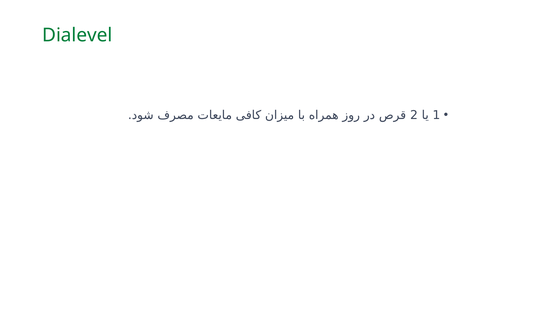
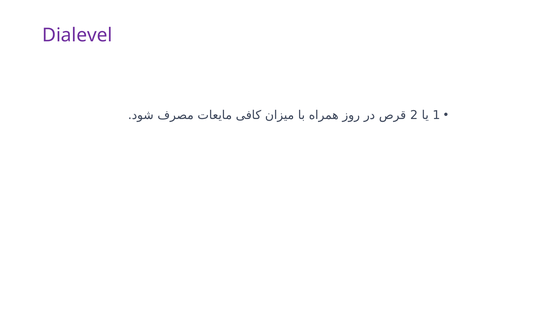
Dialevel colour: green -> purple
